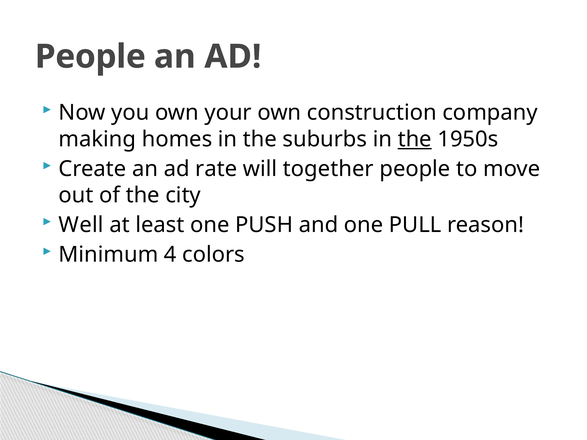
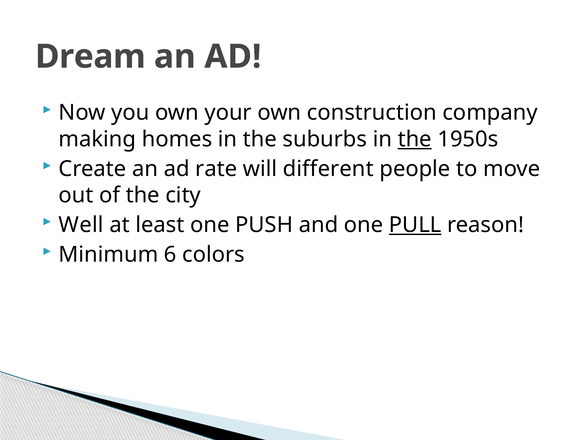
People at (90, 57): People -> Dream
together: together -> different
PULL underline: none -> present
4: 4 -> 6
